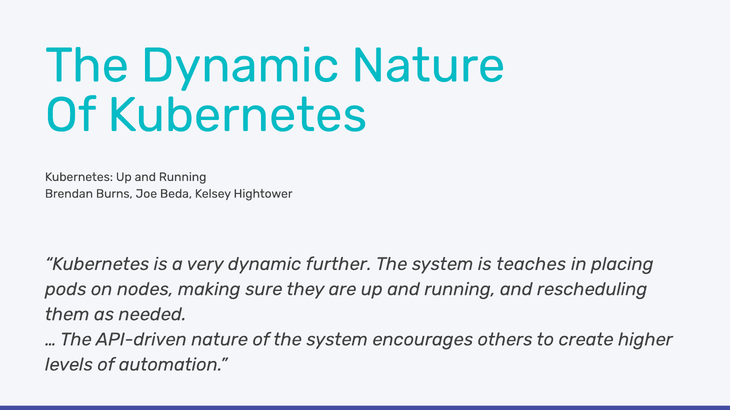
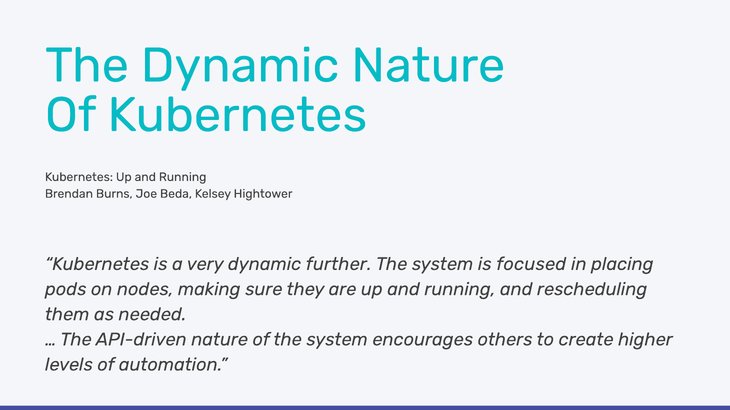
teaches: teaches -> focused
